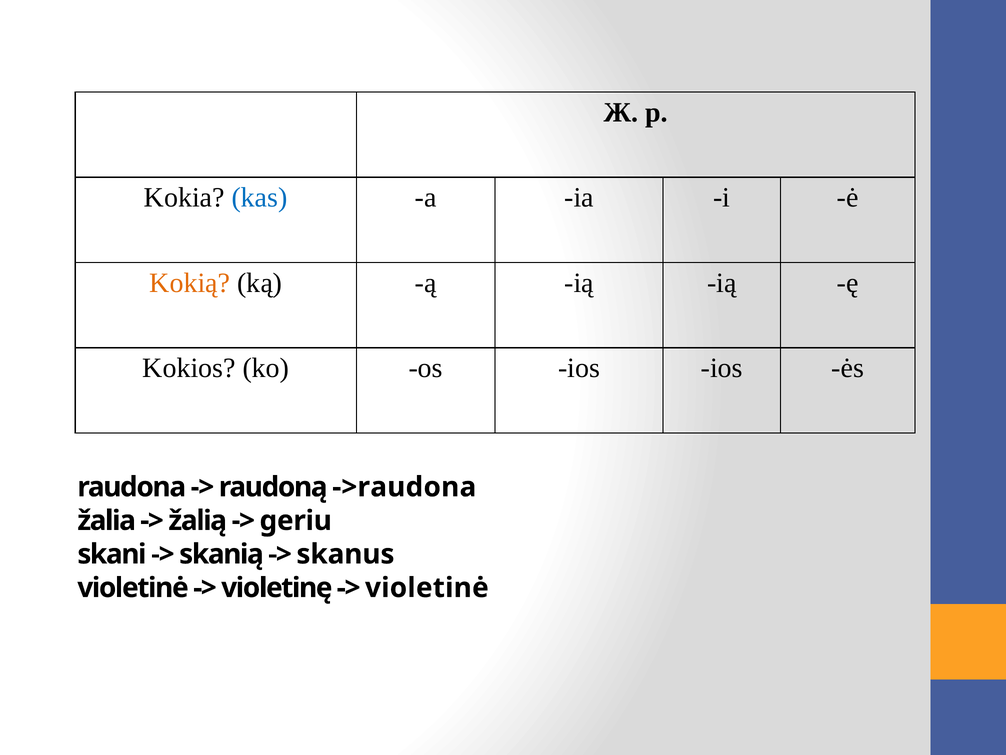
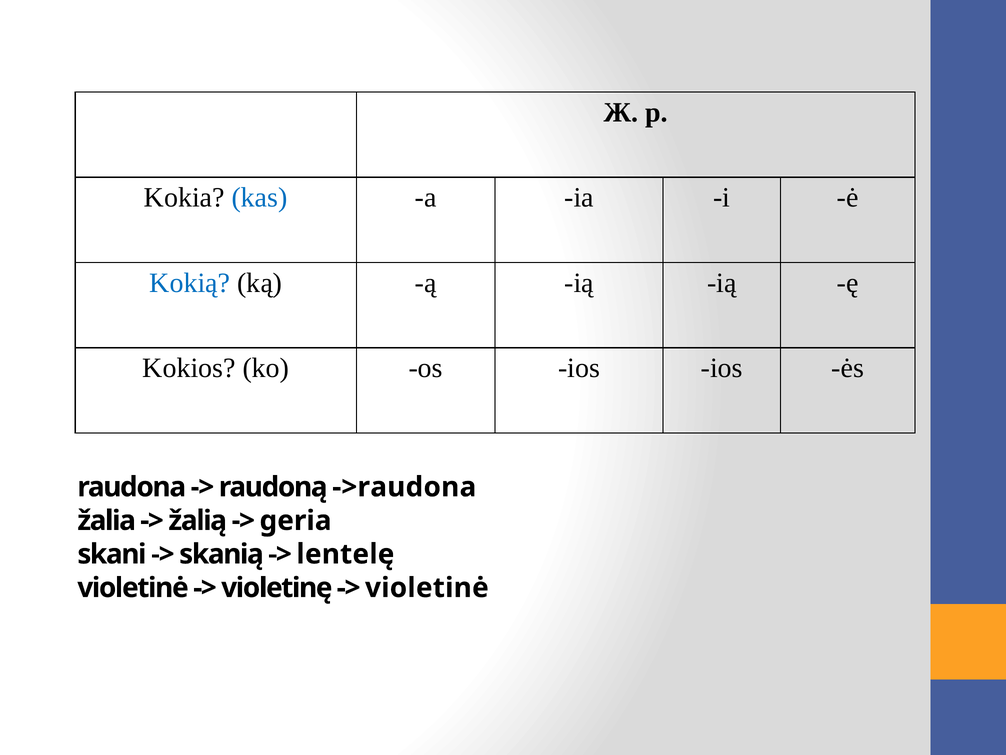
Kokią colour: orange -> blue
geriu: geriu -> geria
skanus: skanus -> lentelę
